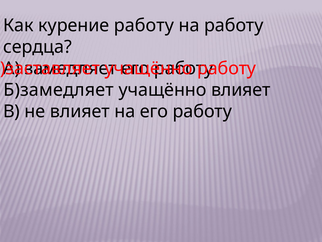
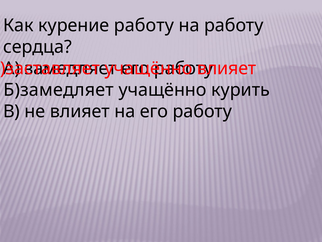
работу at (227, 68): работу -> влияет
учащённо влияет: влияет -> курить
